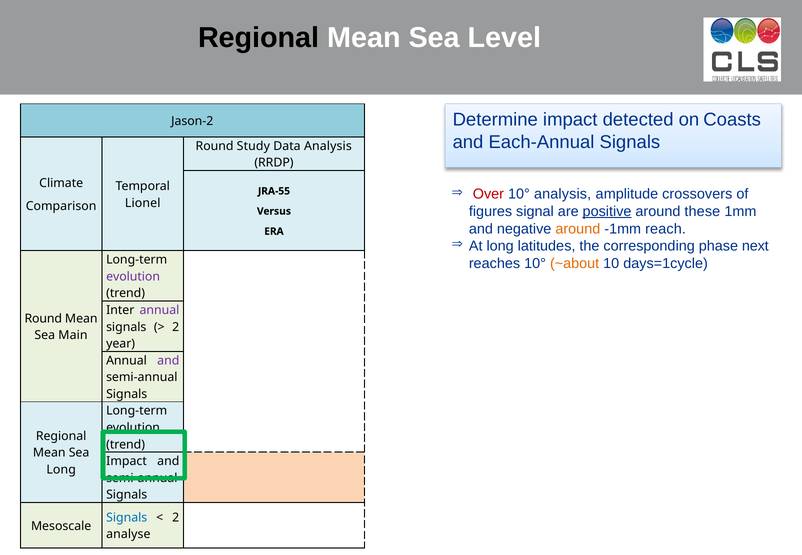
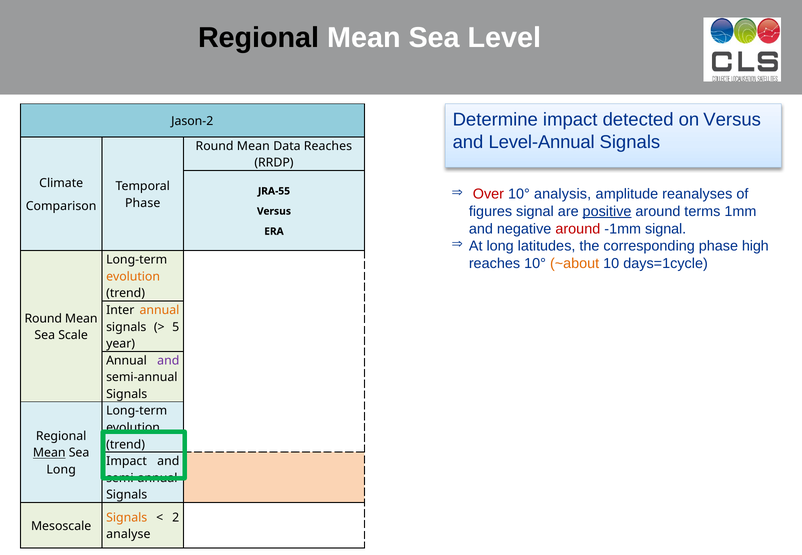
on Coasts: Coasts -> Versus
Each-Annual: Each-Annual -> Level-Annual
Study at (253, 146): Study -> Mean
Data Analysis: Analysis -> Reaches
crossovers: crossovers -> reanalyses
Lionel at (143, 203): Lionel -> Phase
these: these -> terms
around at (578, 229) colour: orange -> red
-1mm reach: reach -> signal
next: next -> high
evolution at (133, 277) colour: purple -> orange
annual at (159, 310) colour: purple -> orange
2 at (176, 327): 2 -> 5
Main: Main -> Scale
Mean at (49, 453) underline: none -> present
Signals at (127, 518) colour: blue -> orange
